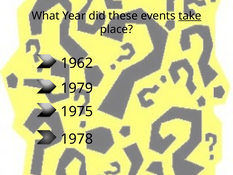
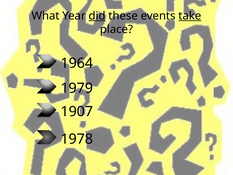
did underline: none -> present
1962: 1962 -> 1964
1975: 1975 -> 1907
